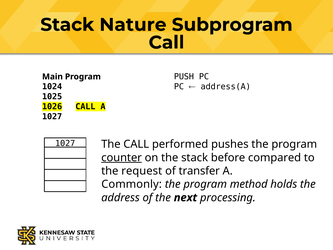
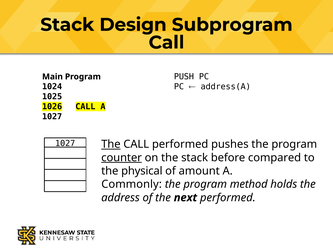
Nature: Nature -> Design
The at (111, 144) underline: none -> present
request: request -> physical
transfer: transfer -> amount
next processing: processing -> performed
